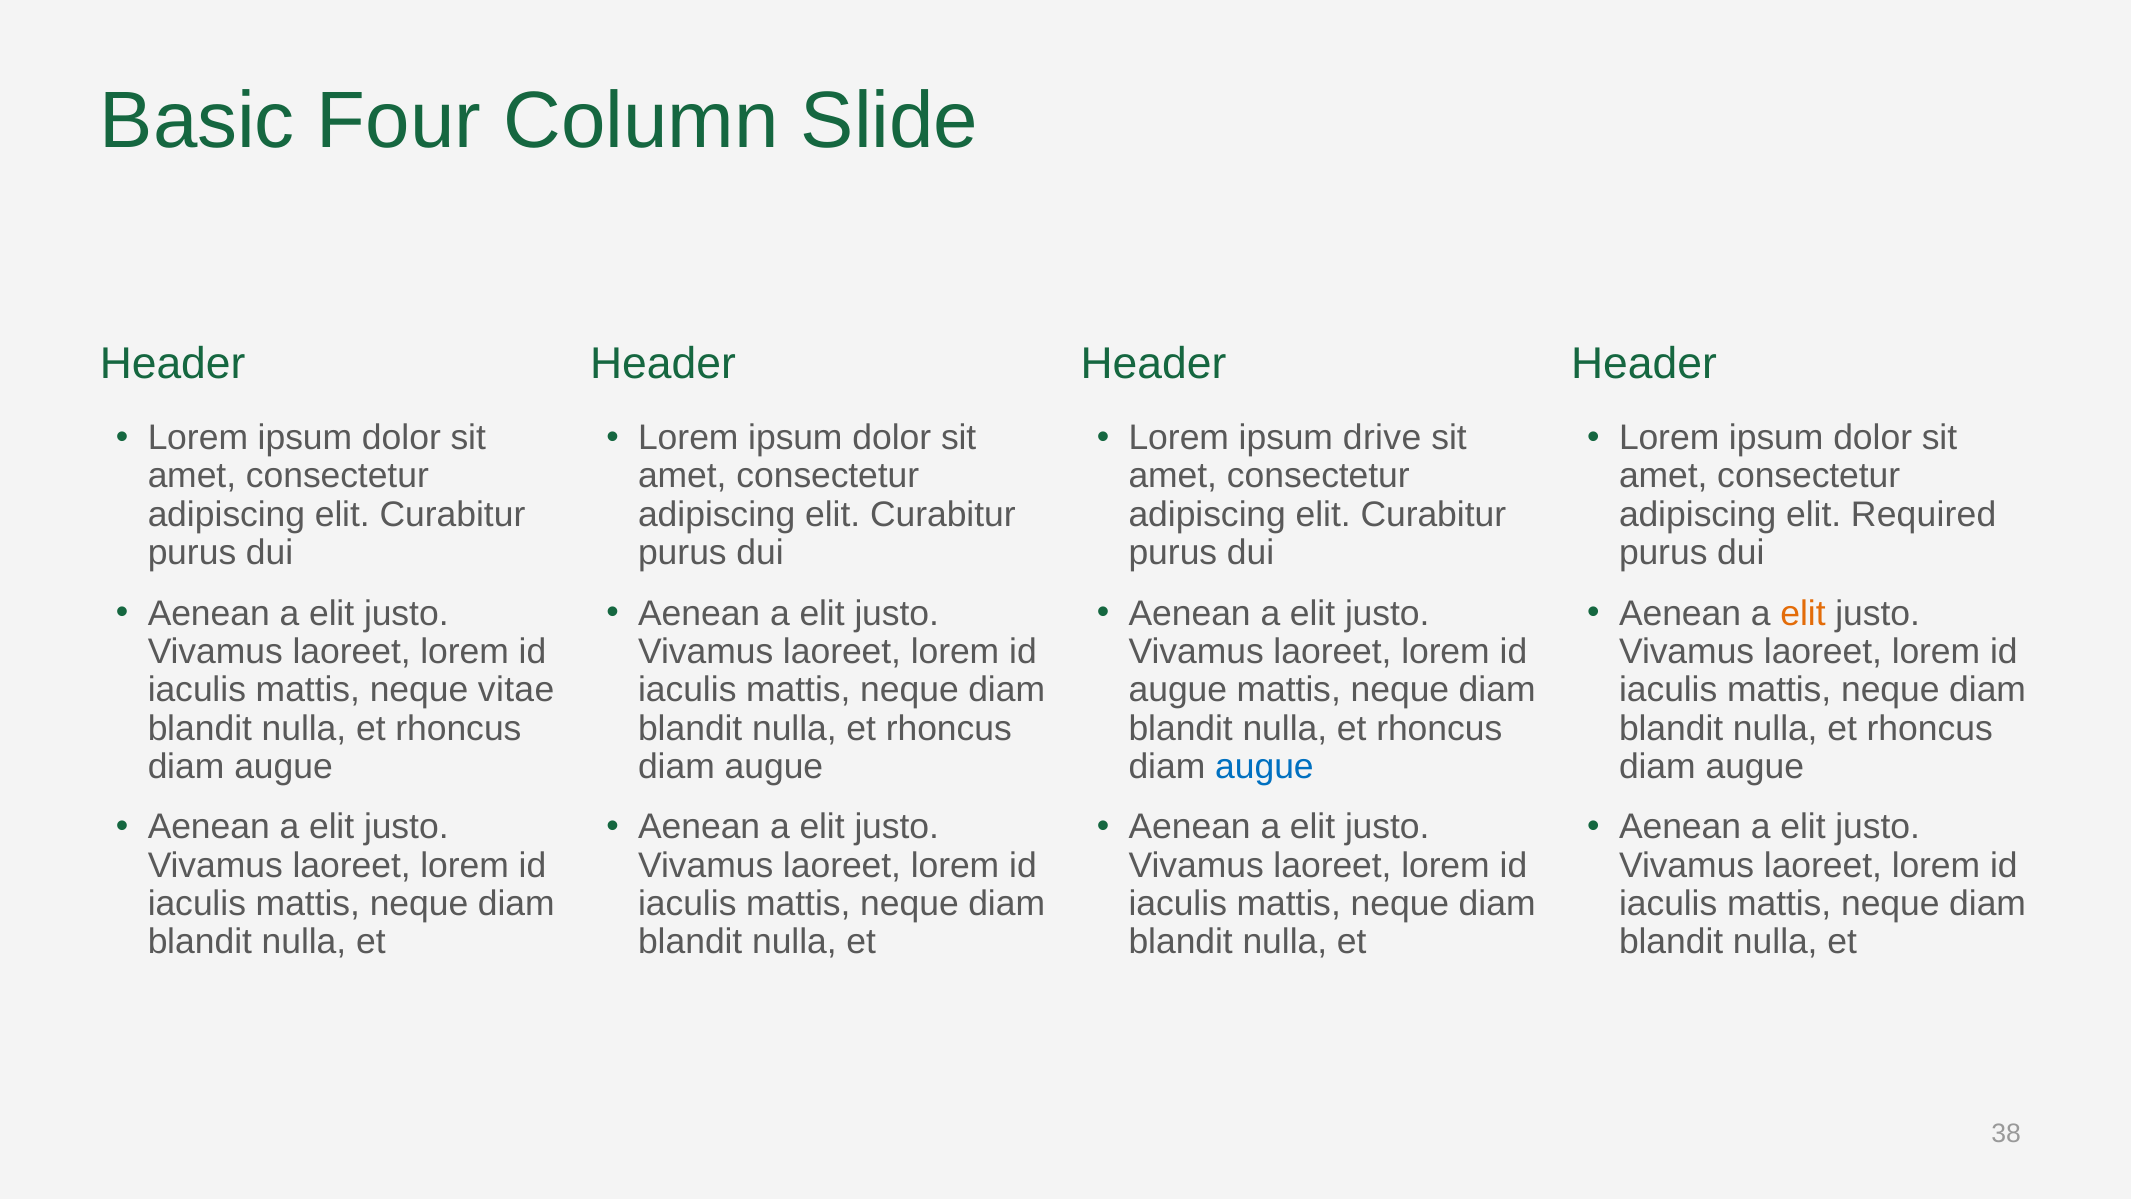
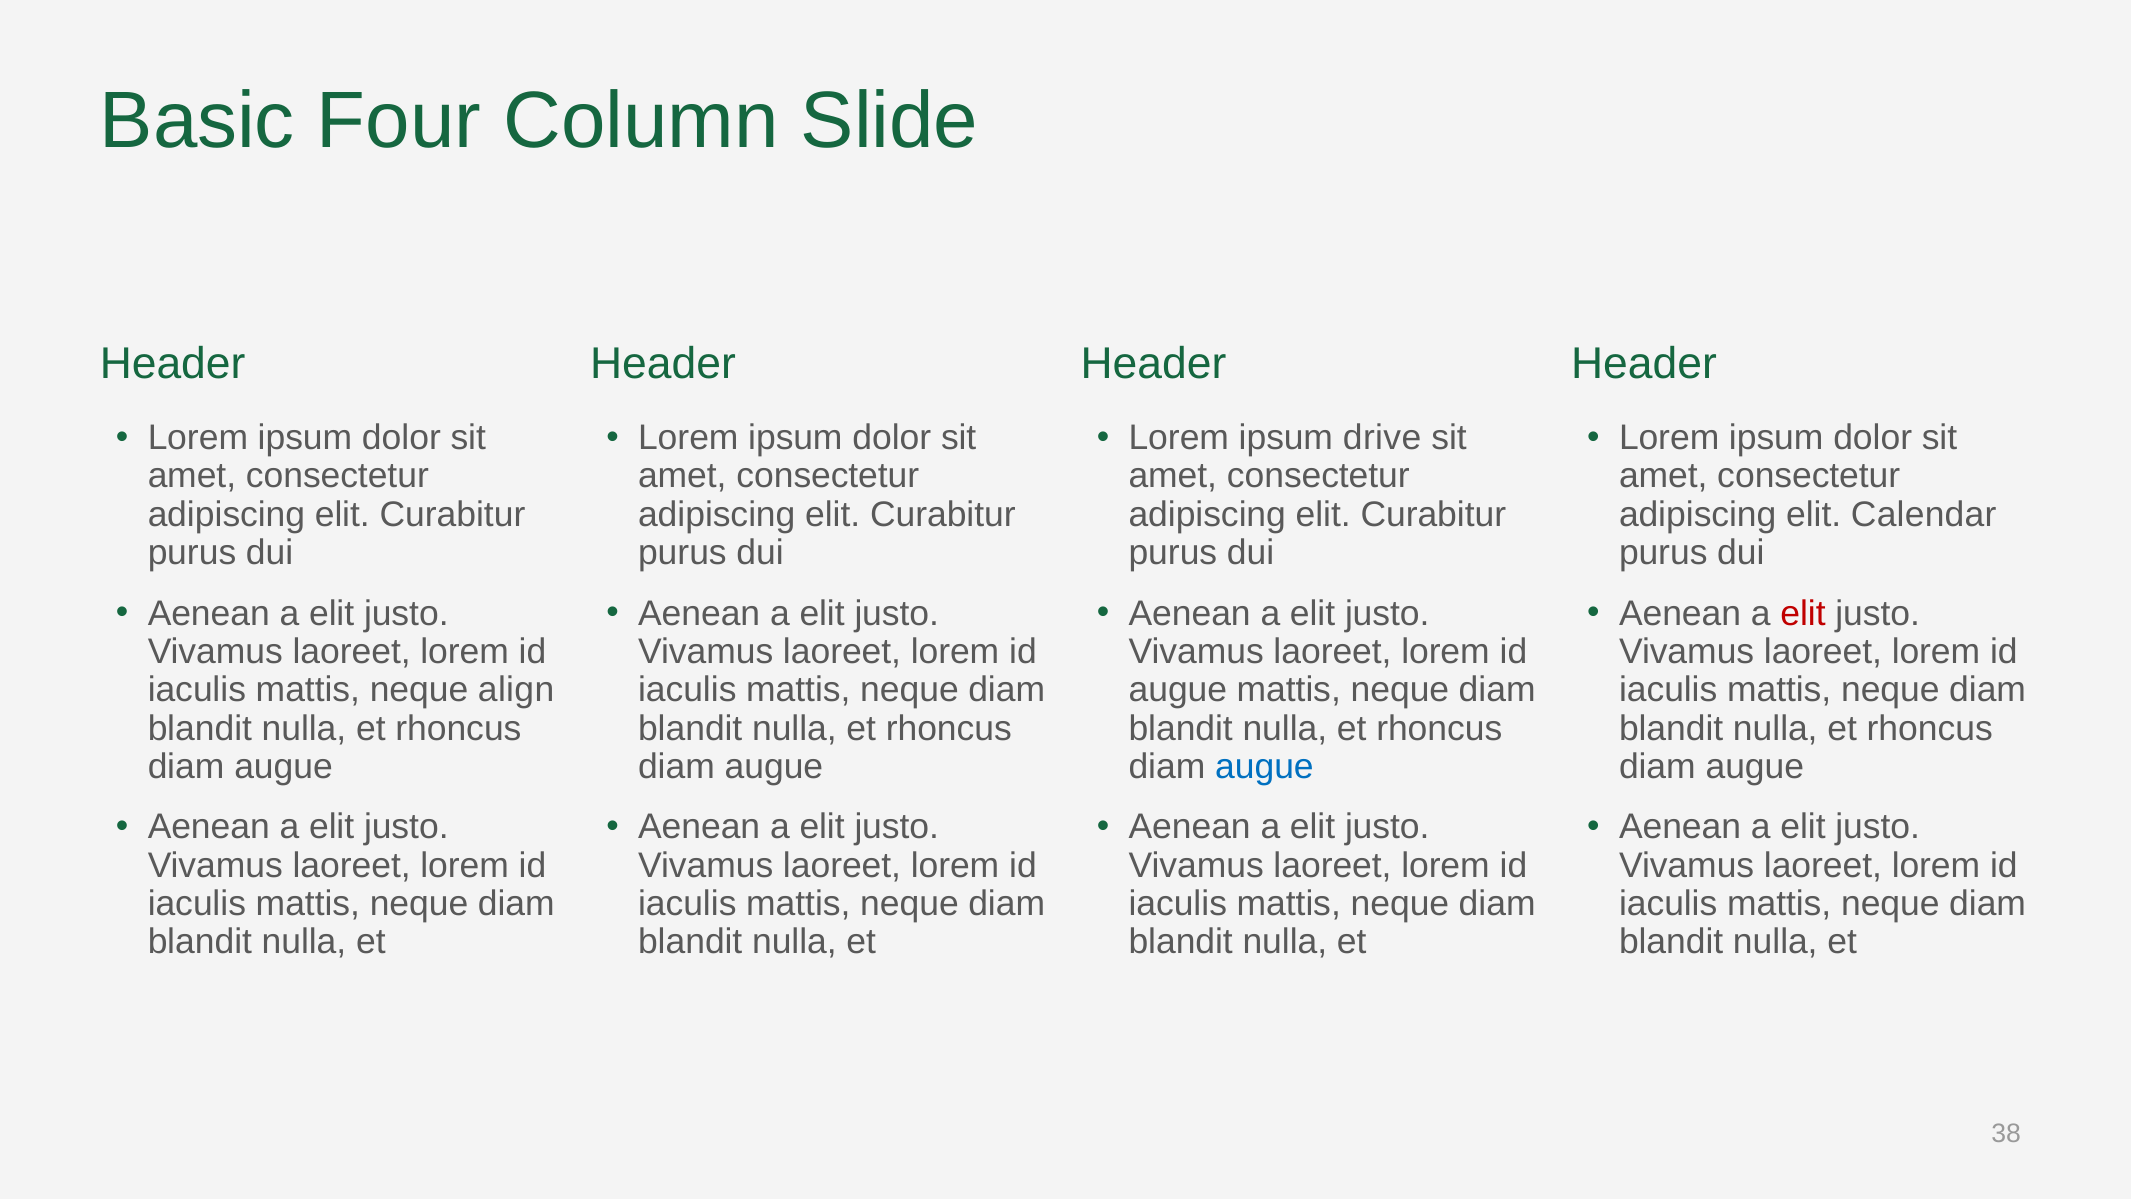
Required: Required -> Calendar
elit at (1803, 613) colour: orange -> red
vitae: vitae -> align
